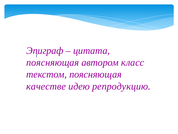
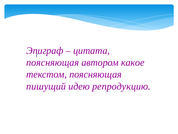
класс: класс -> какое
качестве: качестве -> пишущий
